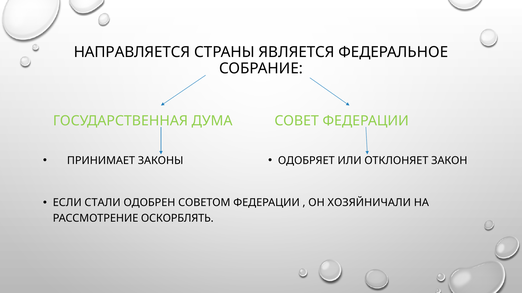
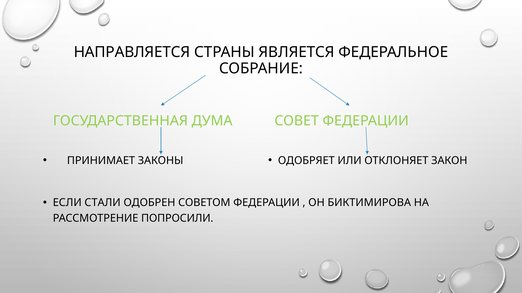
ХОЗЯЙНИЧАЛИ: ХОЗЯЙНИЧАЛИ -> БИКТИМИРОВА
ОСКОРБЛЯТЬ: ОСКОРБЛЯТЬ -> ПОПРОСИЛИ
